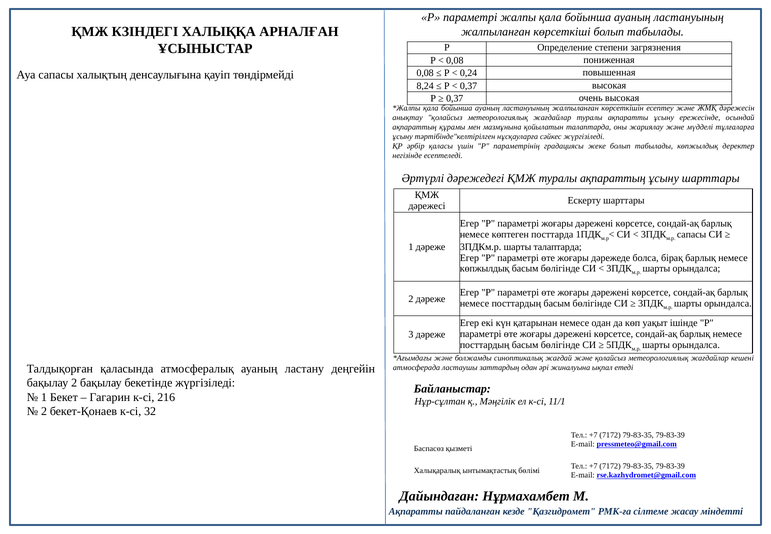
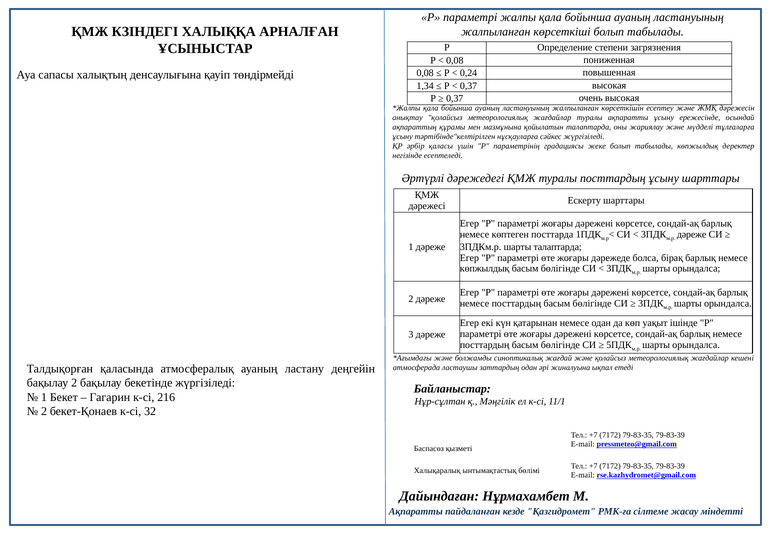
8,24: 8,24 -> 1,34
туралы ақпараттың: ақпараттың -> посттардың
сапасы at (692, 234): сапасы -> дәреже
